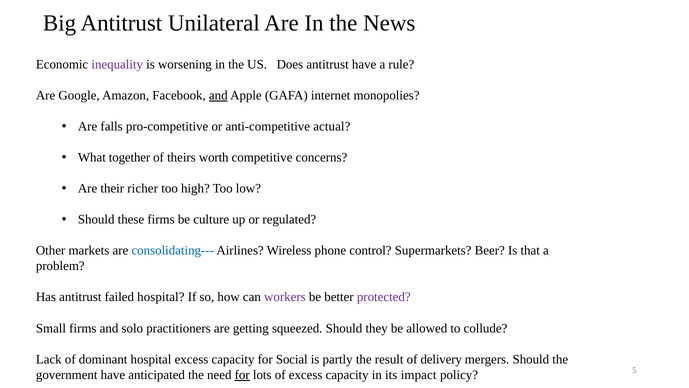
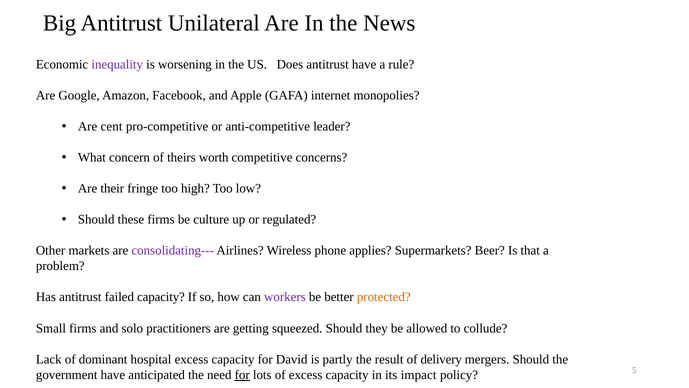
and at (218, 95) underline: present -> none
falls: falls -> cent
actual: actual -> leader
together: together -> concern
richer: richer -> fringe
consolidating--- colour: blue -> purple
control: control -> applies
failed hospital: hospital -> capacity
protected colour: purple -> orange
Social: Social -> David
